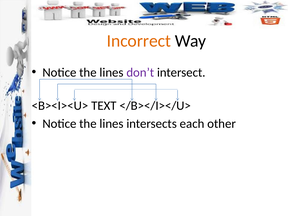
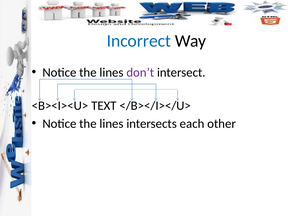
Incorrect colour: orange -> blue
